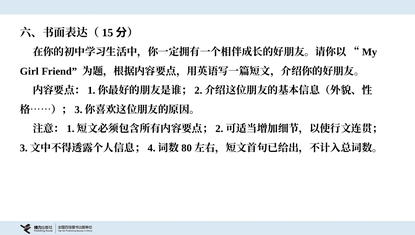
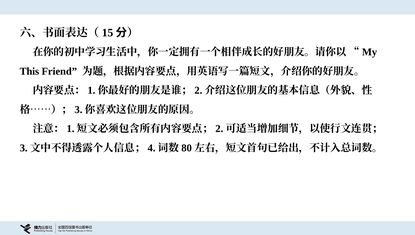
Girl: Girl -> This
